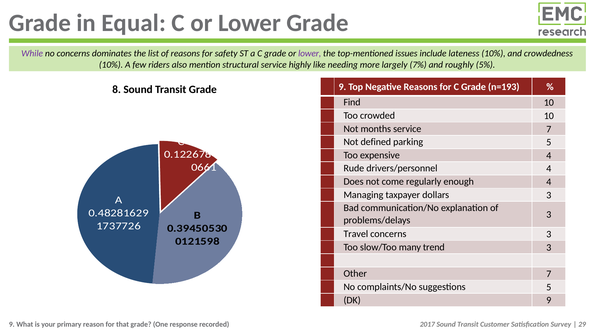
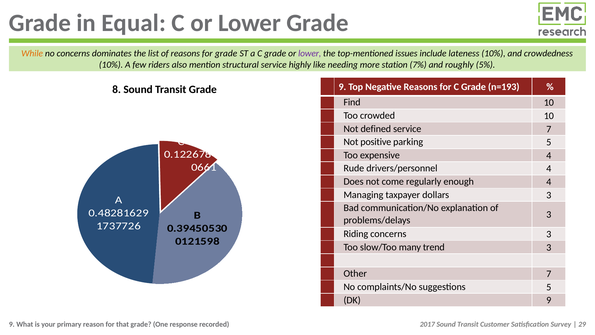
While colour: purple -> orange
for safety: safety -> grade
largely: largely -> station
months: months -> defined
defined: defined -> positive
Travel: Travel -> Riding
